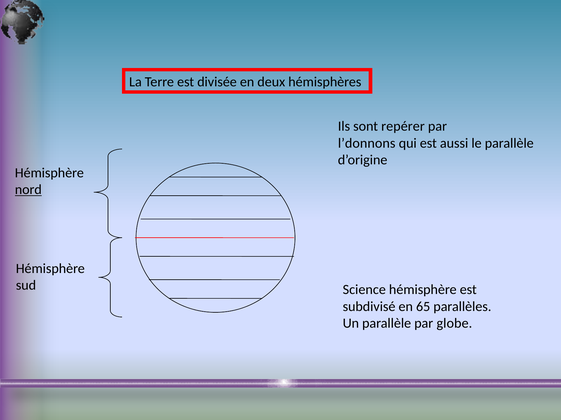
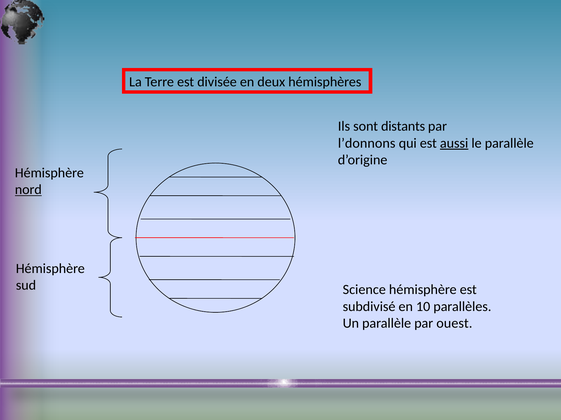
repérer: repérer -> distants
aussi underline: none -> present
65: 65 -> 10
globe: globe -> ouest
